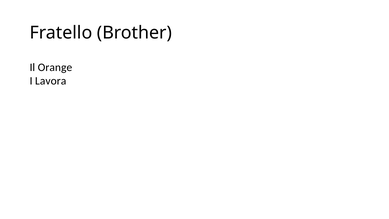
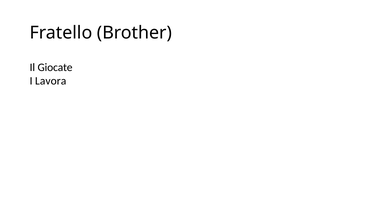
Orange: Orange -> Giocate
